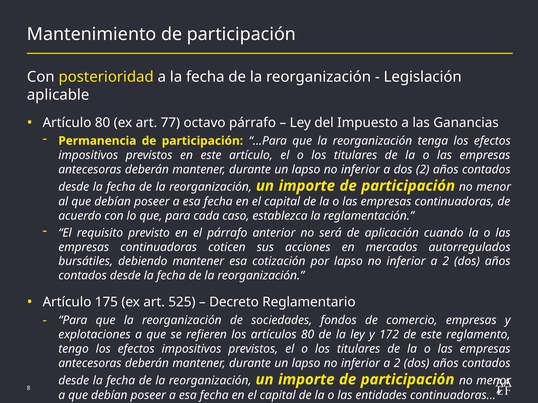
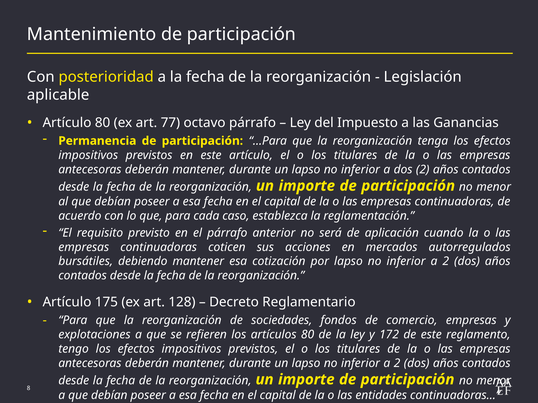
525: 525 -> 128
